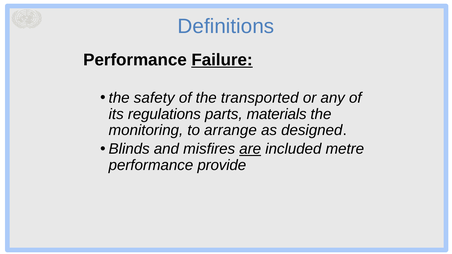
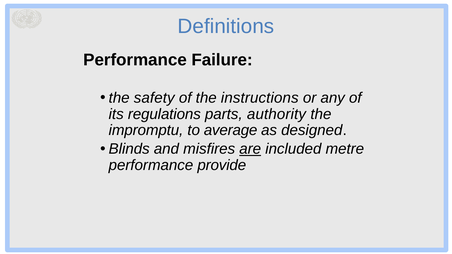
Failure underline: present -> none
transported: transported -> instructions
materials: materials -> authority
monitoring: monitoring -> impromptu
arrange: arrange -> average
